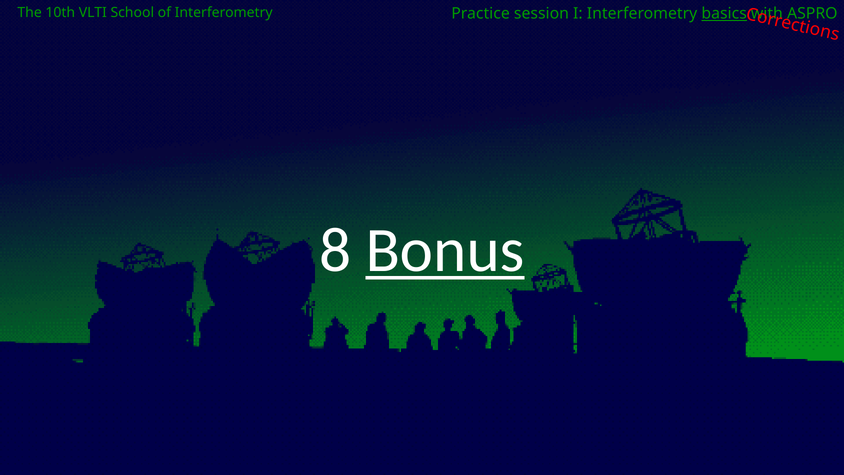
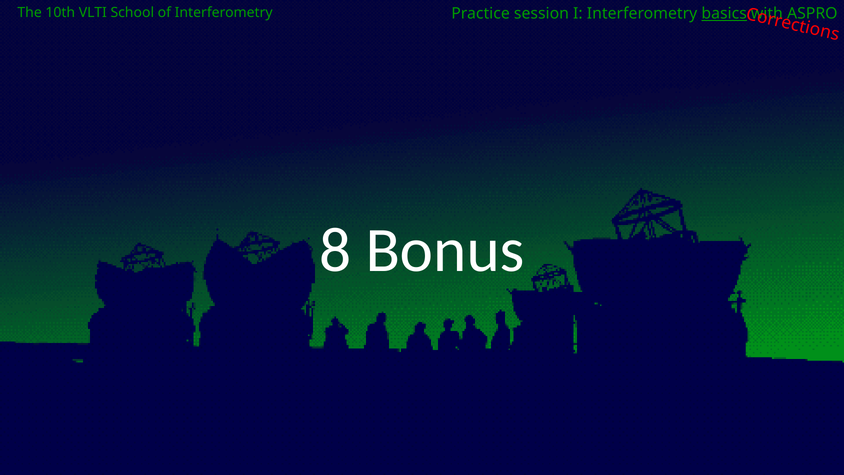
Bonus underline: present -> none
